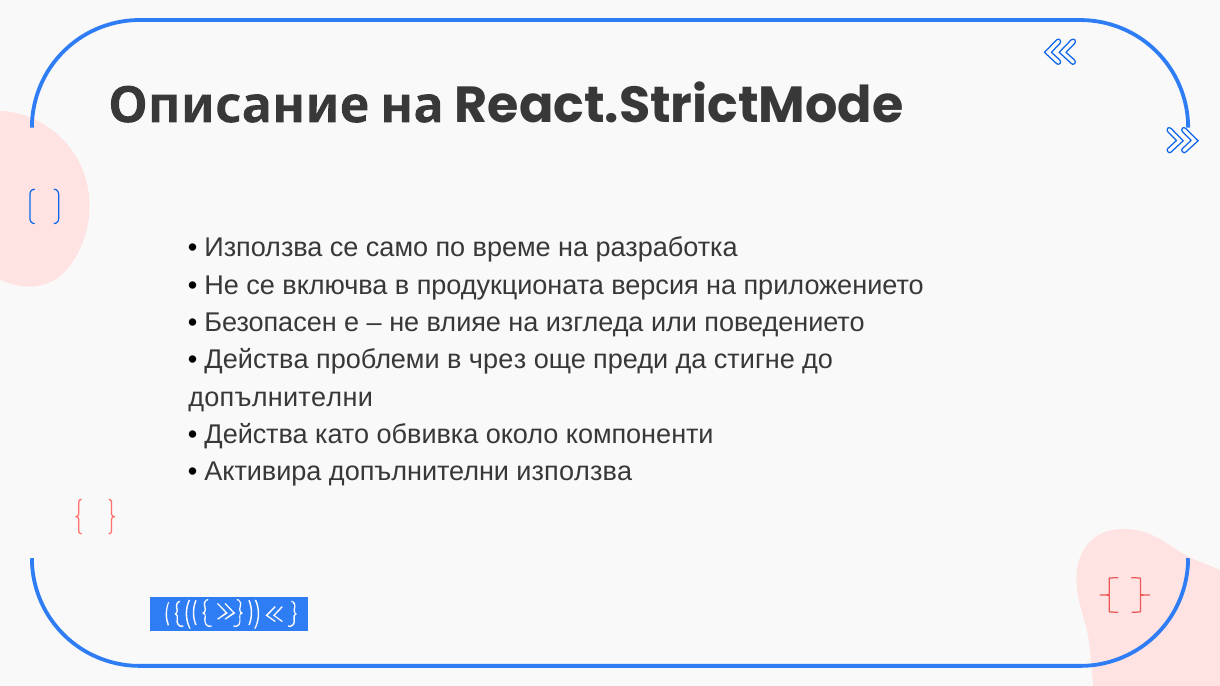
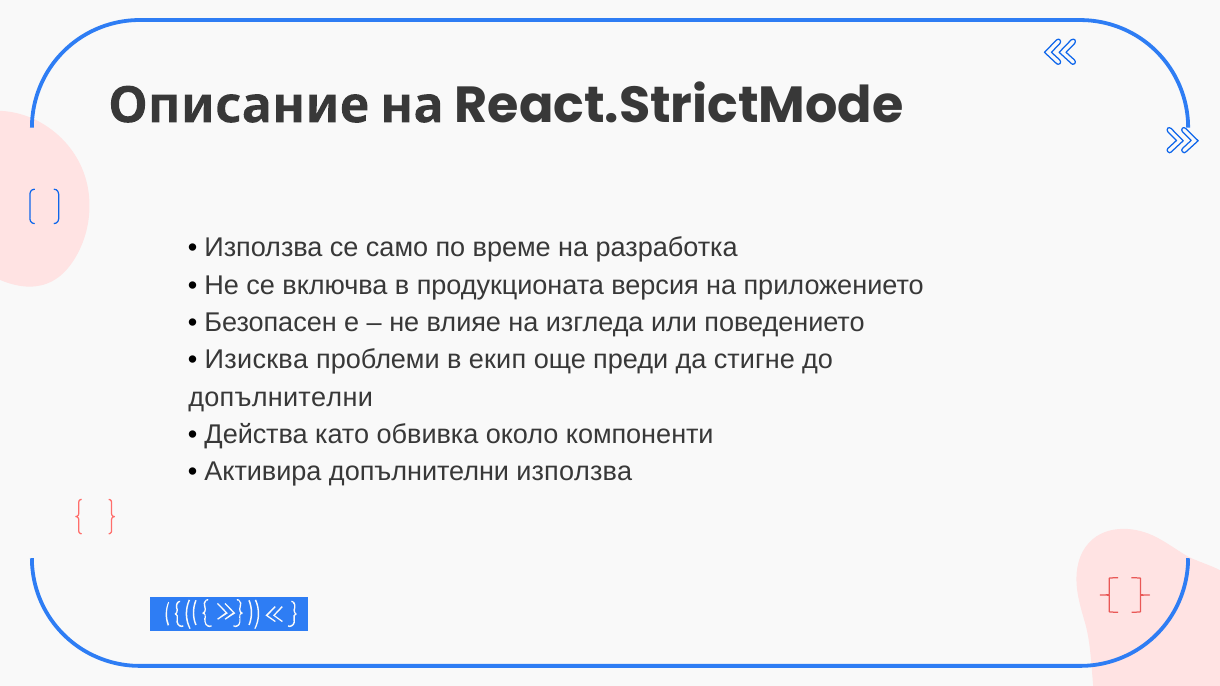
Действа at (257, 360): Действа -> Изисква
чрез: чрез -> екип
